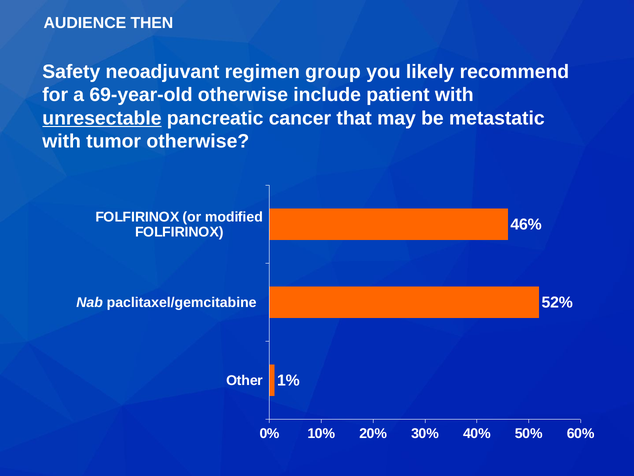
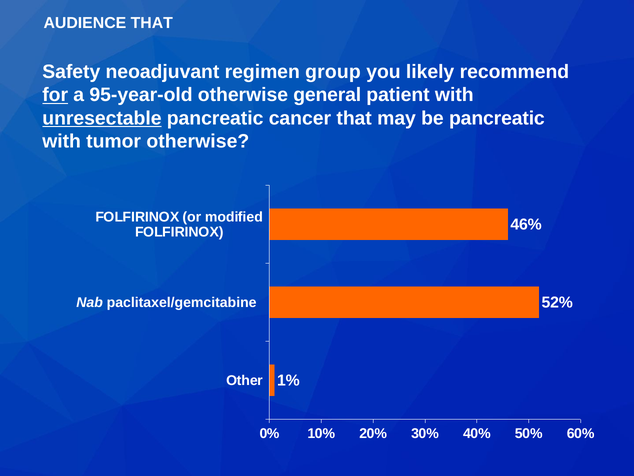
AUDIENCE THEN: THEN -> THAT
for underline: none -> present
69-year-old: 69-year-old -> 95-year-old
include: include -> general
be metastatic: metastatic -> pancreatic
